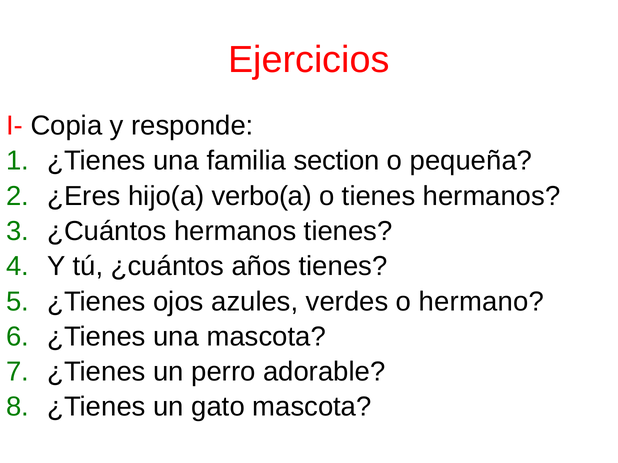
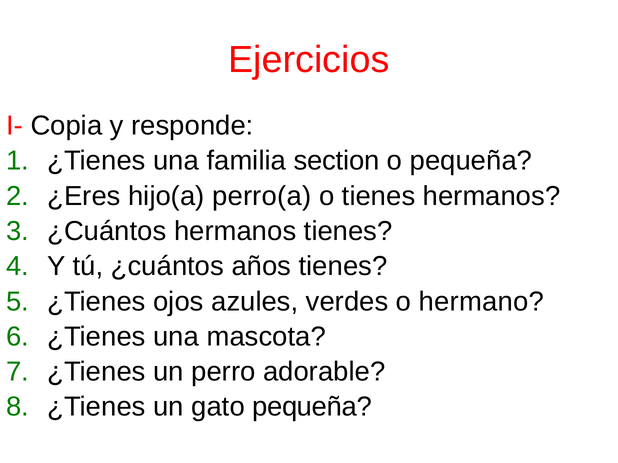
verbo(a: verbo(a -> perro(a
gato mascota: mascota -> pequeña
